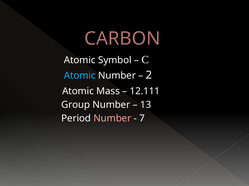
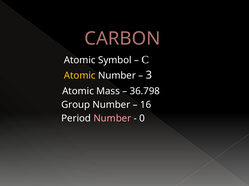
Atomic at (80, 76) colour: light blue -> yellow
2: 2 -> 3
12.111: 12.111 -> 36.798
13: 13 -> 16
7: 7 -> 0
